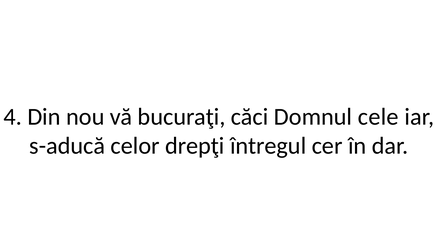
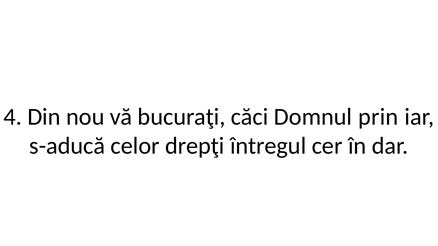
cele: cele -> prin
